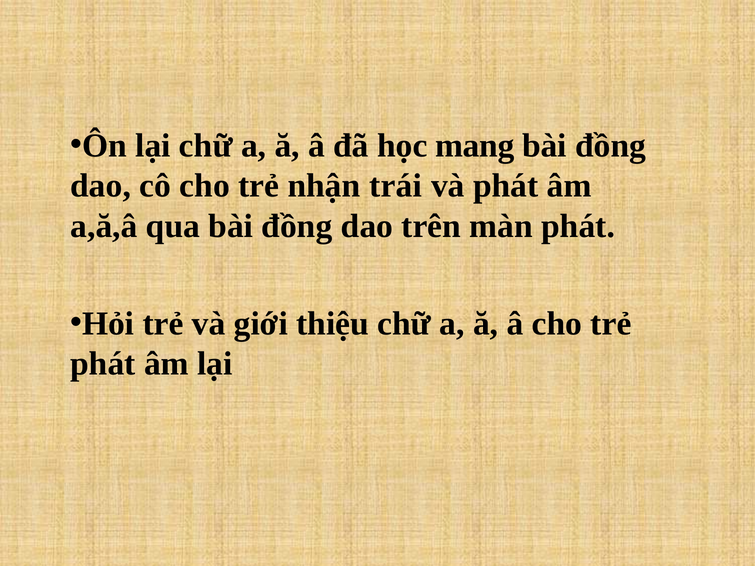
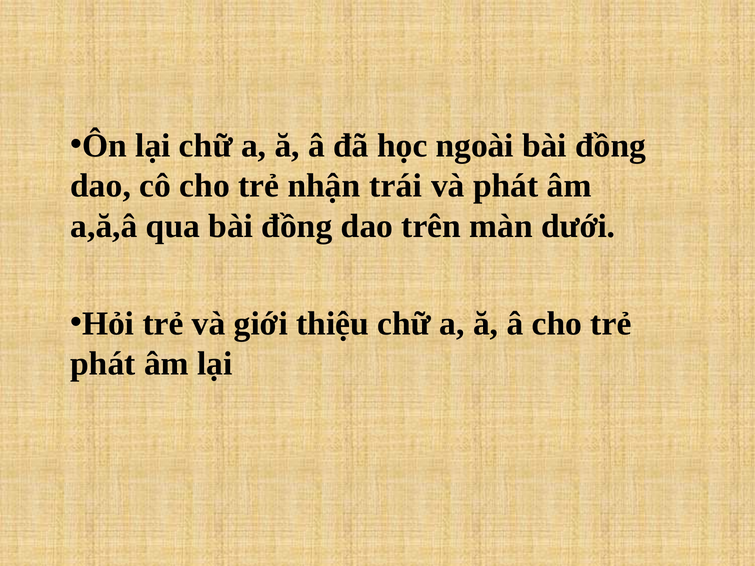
mang: mang -> ngoài
màn phát: phát -> dưới
